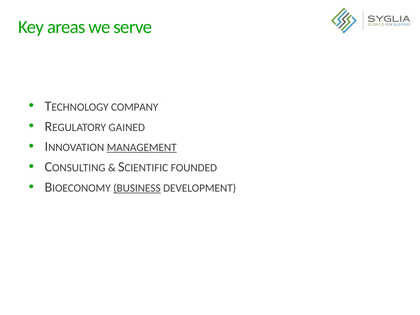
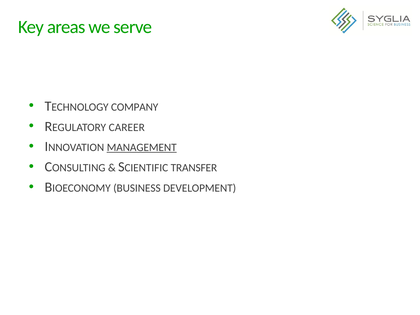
GAINED: GAINED -> CAREER
FOUNDED: FOUNDED -> TRANSFER
BUSINESS underline: present -> none
